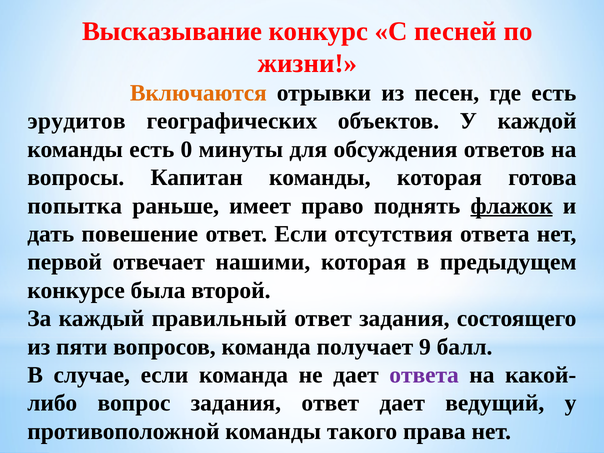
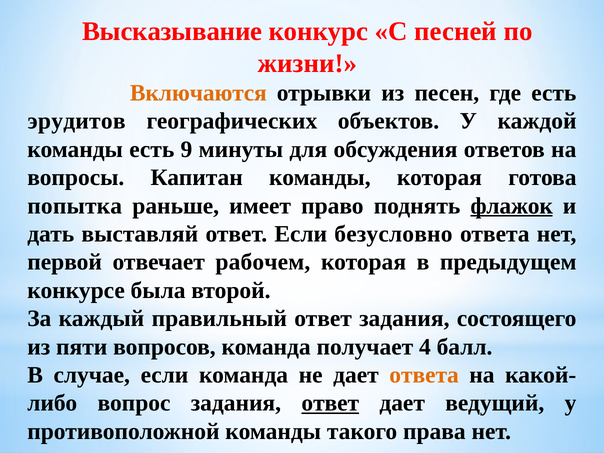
0: 0 -> 9
повешение: повешение -> выставляй
отсутствия: отсутствия -> безусловно
нашими: нашими -> рабочем
9: 9 -> 4
ответа at (424, 375) colour: purple -> orange
ответ at (330, 403) underline: none -> present
